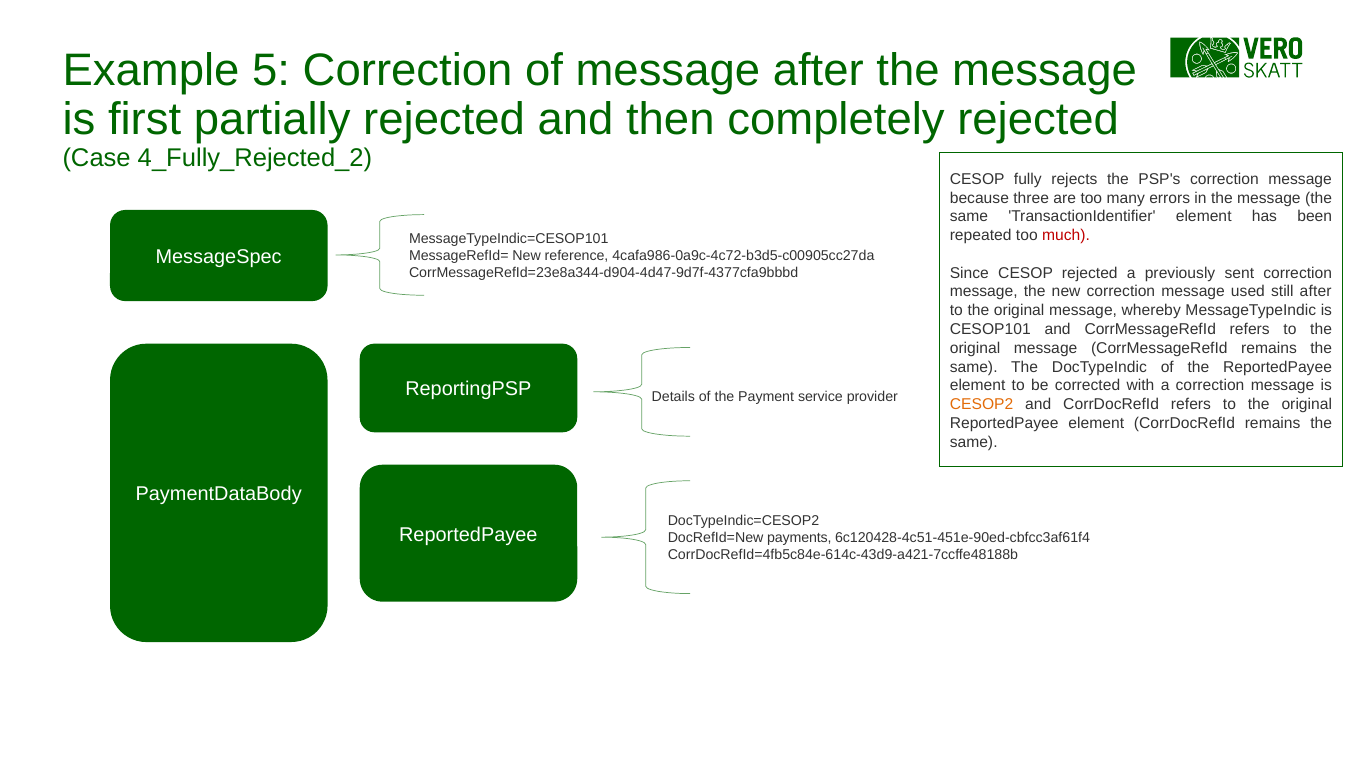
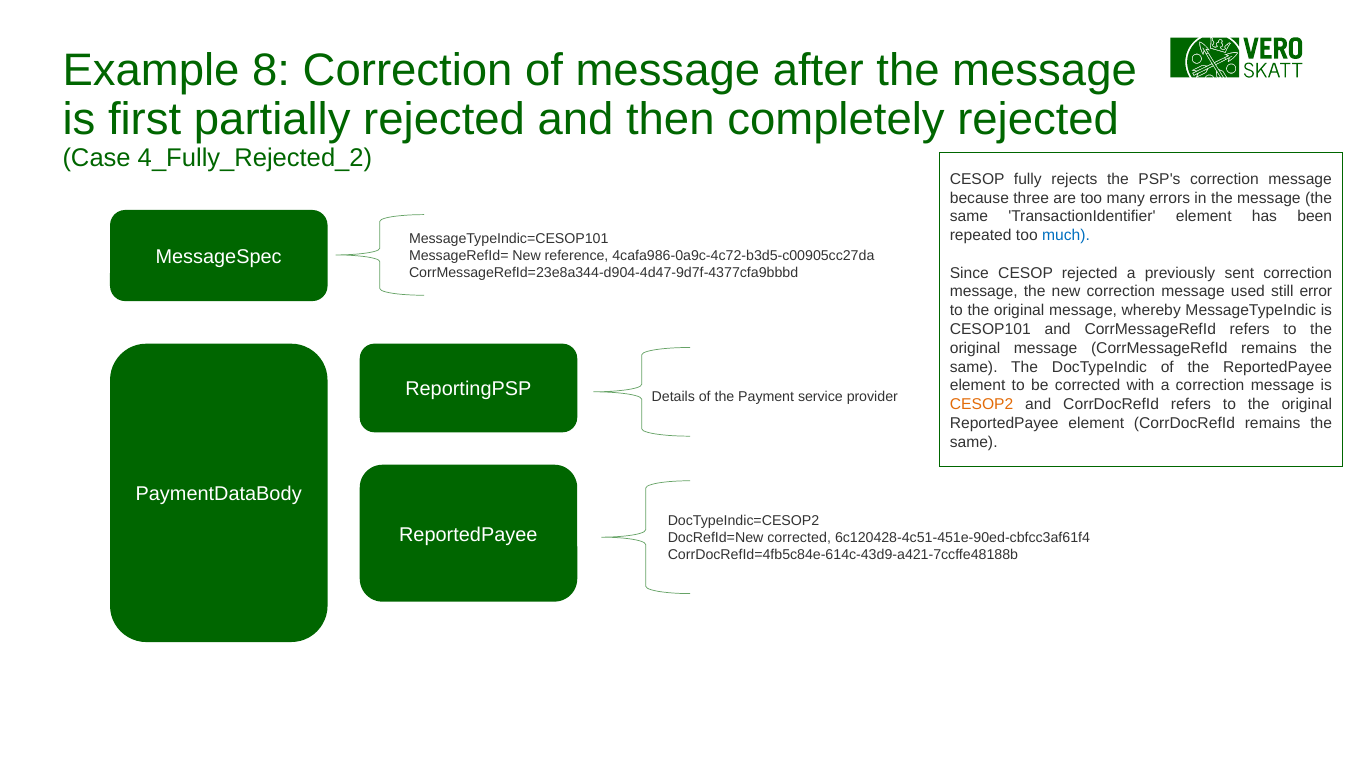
5: 5 -> 8
much colour: red -> blue
still after: after -> error
DocRefId=New payments: payments -> corrected
